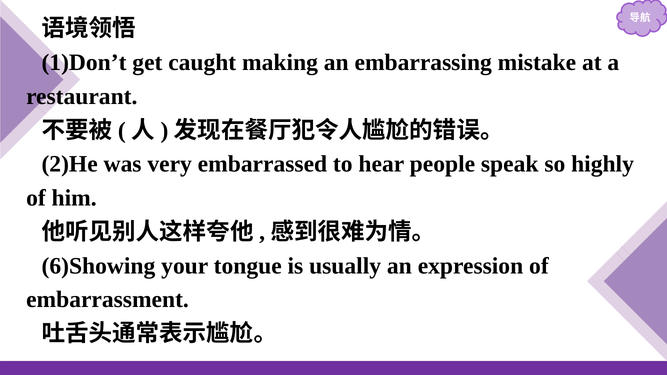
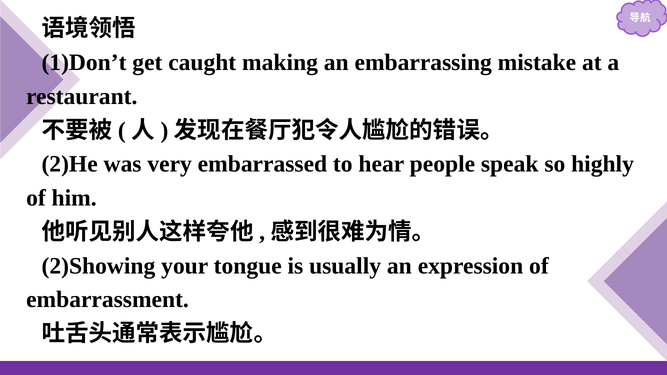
6)Showing: 6)Showing -> 2)Showing
